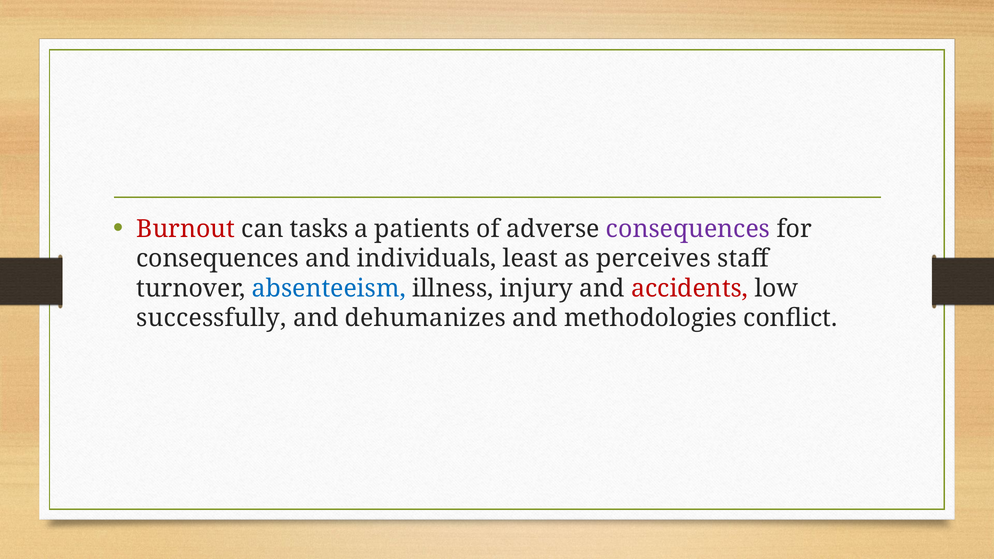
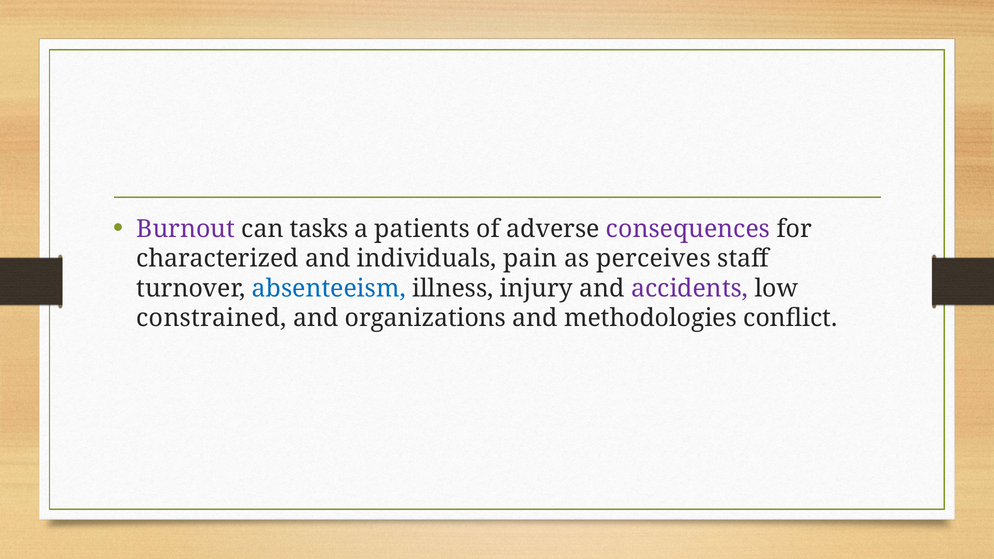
Burnout colour: red -> purple
consequences at (218, 259): consequences -> characterized
least: least -> pain
accidents colour: red -> purple
successfully: successfully -> constrained
dehumanizes: dehumanizes -> organizations
